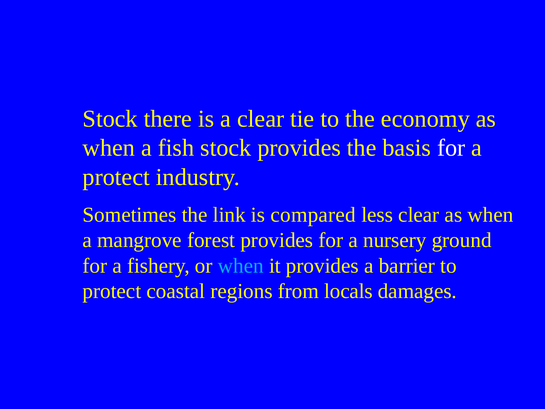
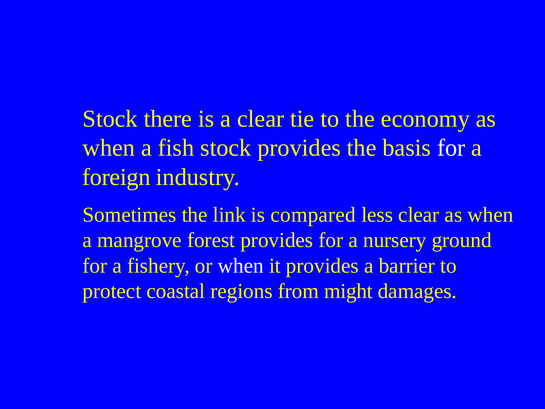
protect at (116, 177): protect -> foreign
when at (241, 266) colour: light blue -> white
locals: locals -> might
